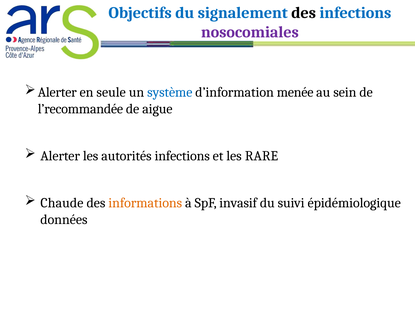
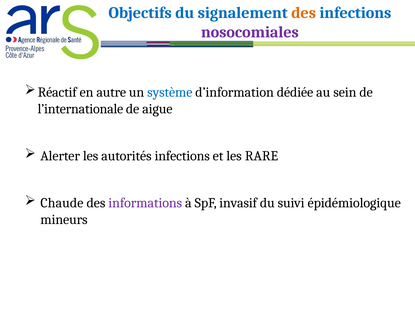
des at (304, 13) colour: black -> orange
Alerter at (57, 92): Alerter -> Réactif
seule: seule -> autre
menée: menée -> dédiée
l’recommandée: l’recommandée -> l’internationale
informations colour: orange -> purple
données: données -> mineurs
